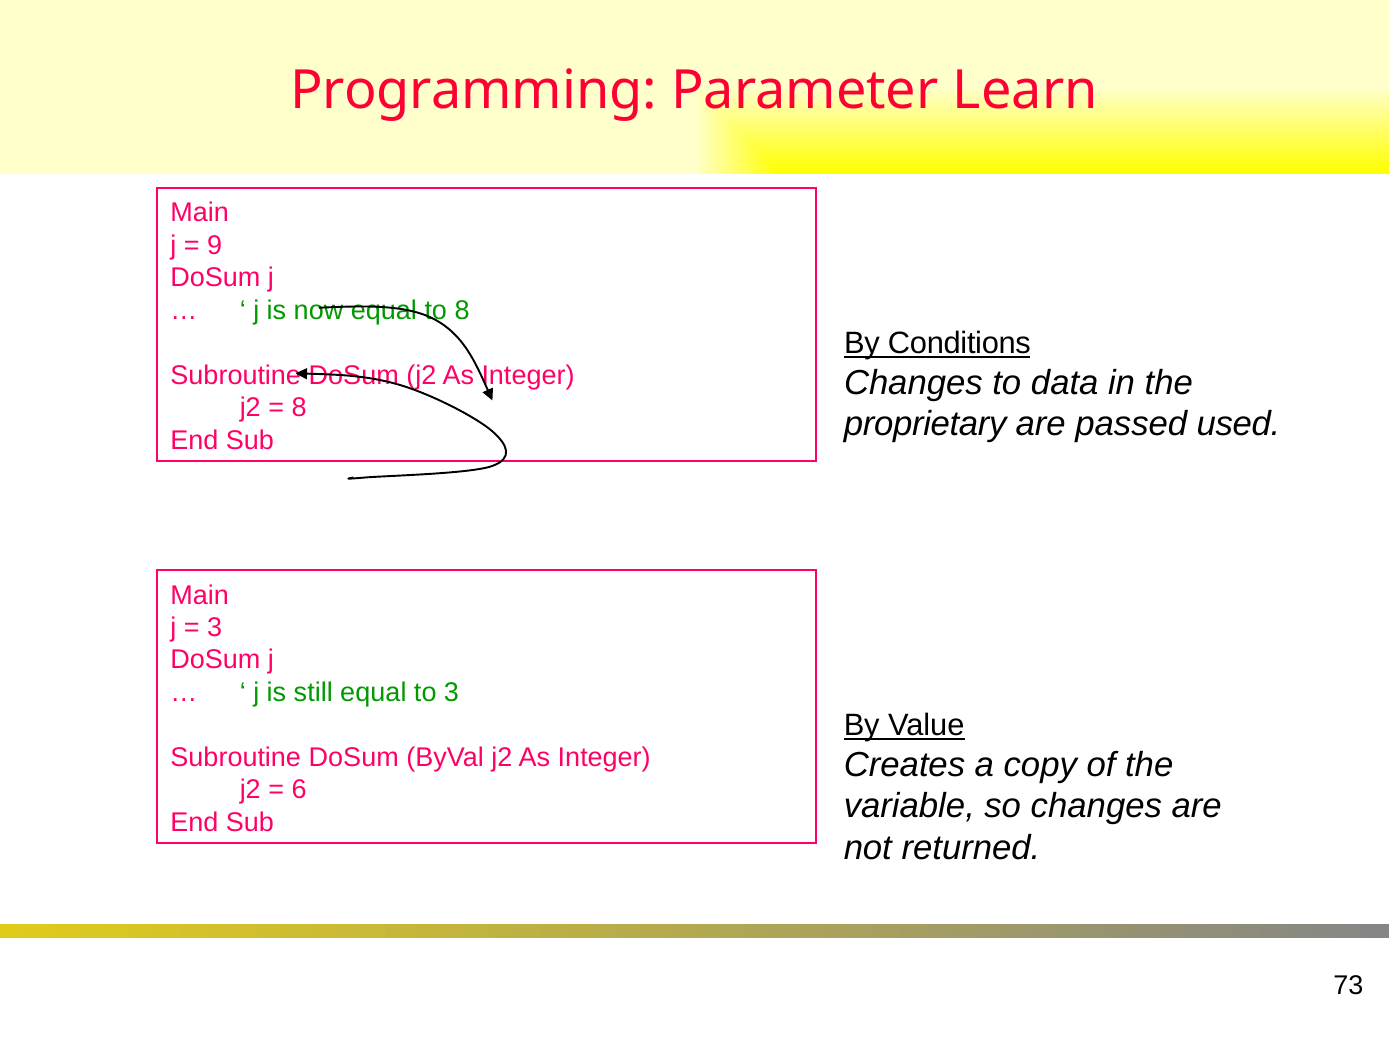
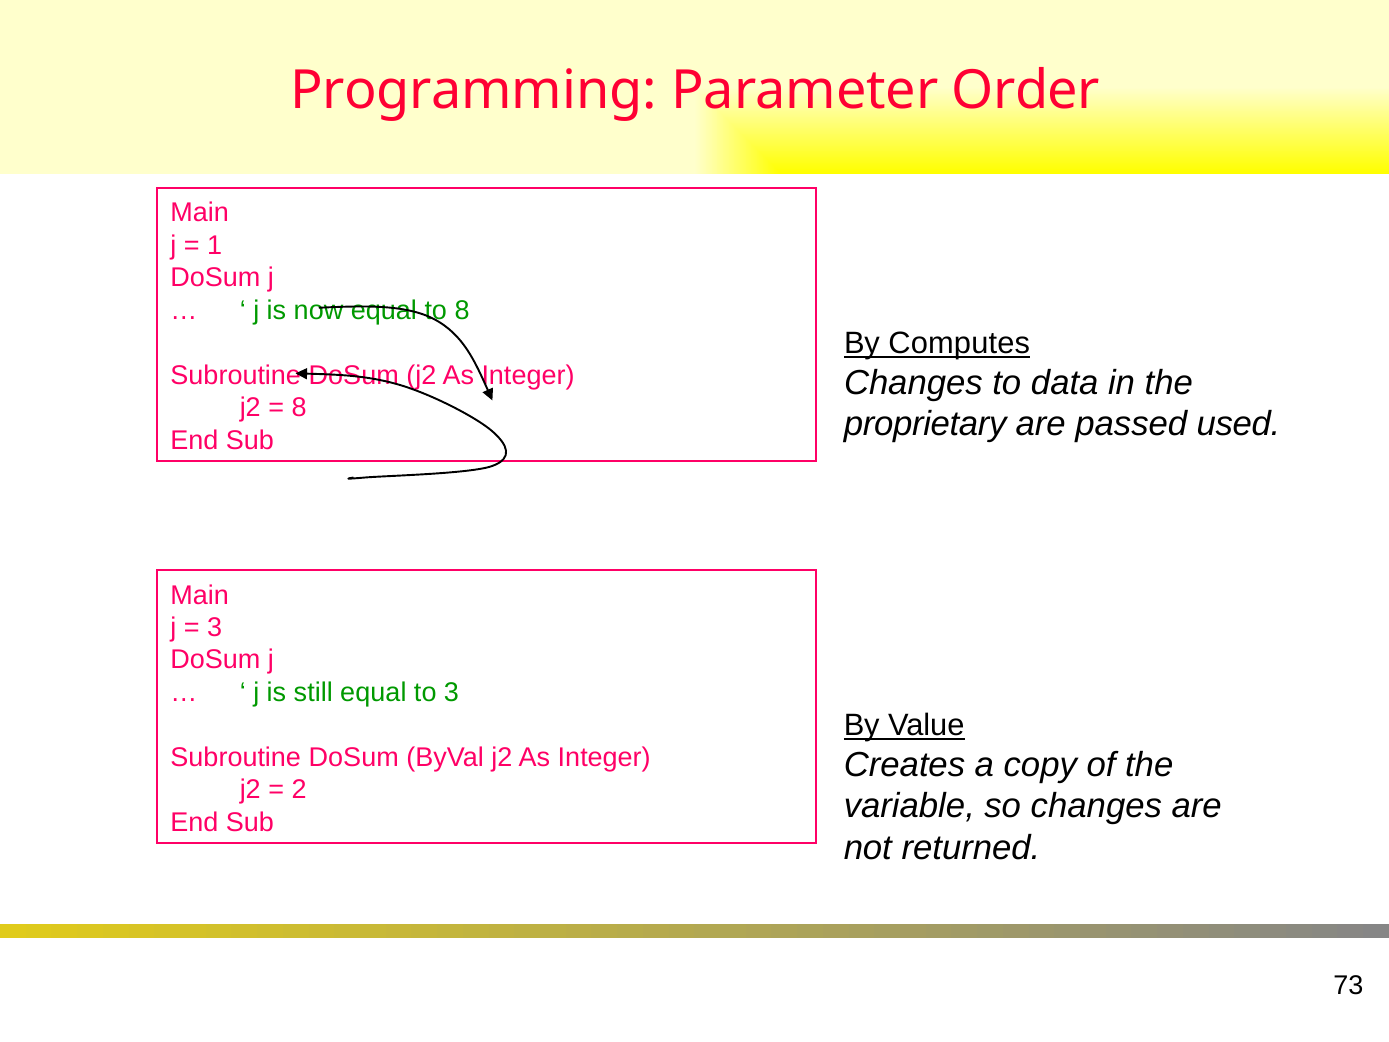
Learn: Learn -> Order
9: 9 -> 1
Conditions: Conditions -> Computes
6: 6 -> 2
